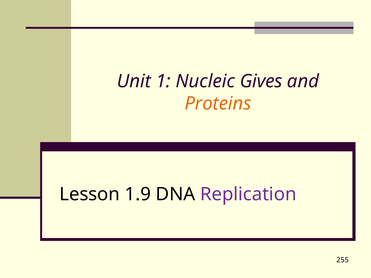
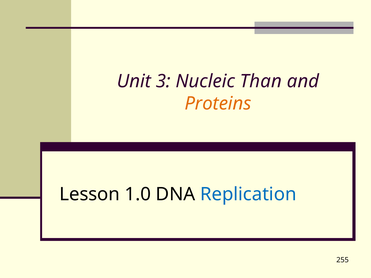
1: 1 -> 3
Gives: Gives -> Than
1.9: 1.9 -> 1.0
Replication colour: purple -> blue
